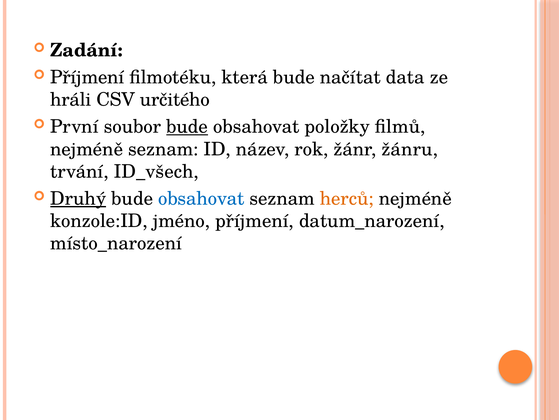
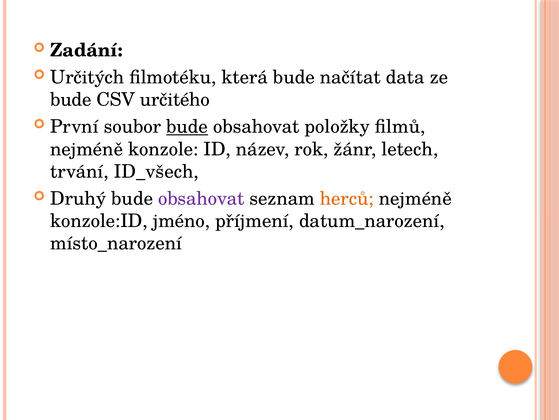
Příjmení at (87, 77): Příjmení -> Určitých
hráli at (71, 100): hráli -> bude
nejméně seznam: seznam -> konzole
žánru: žánru -> letech
Druhý underline: present -> none
obsahovat at (201, 198) colour: blue -> purple
